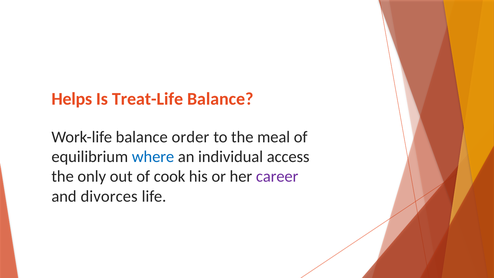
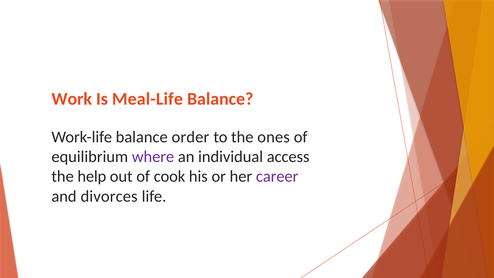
Helps: Helps -> Work
Treat-Life: Treat-Life -> Meal-Life
meal: meal -> ones
where colour: blue -> purple
only: only -> help
